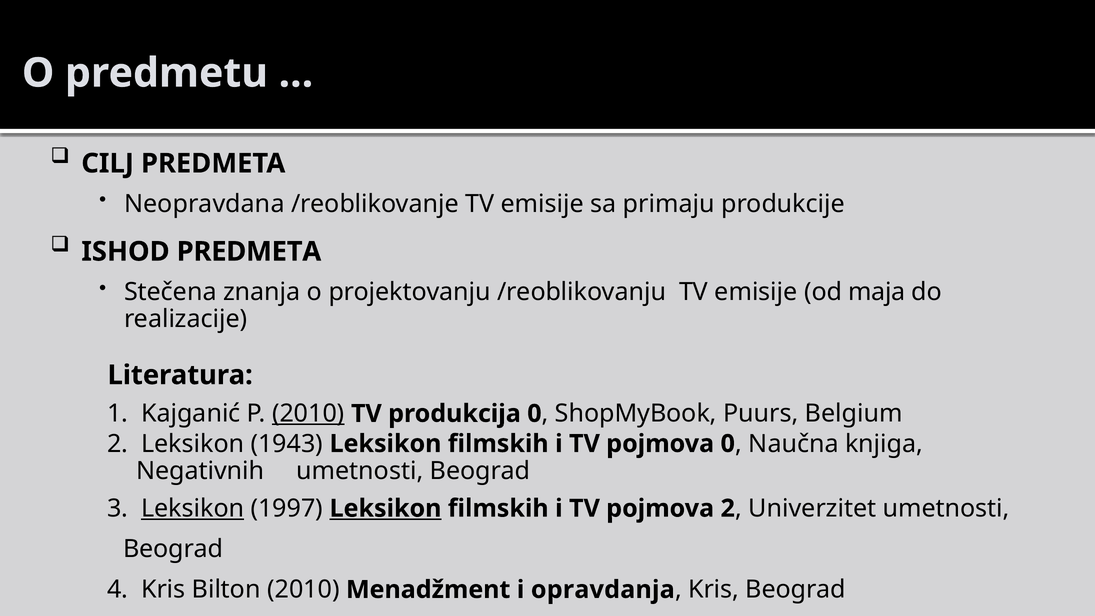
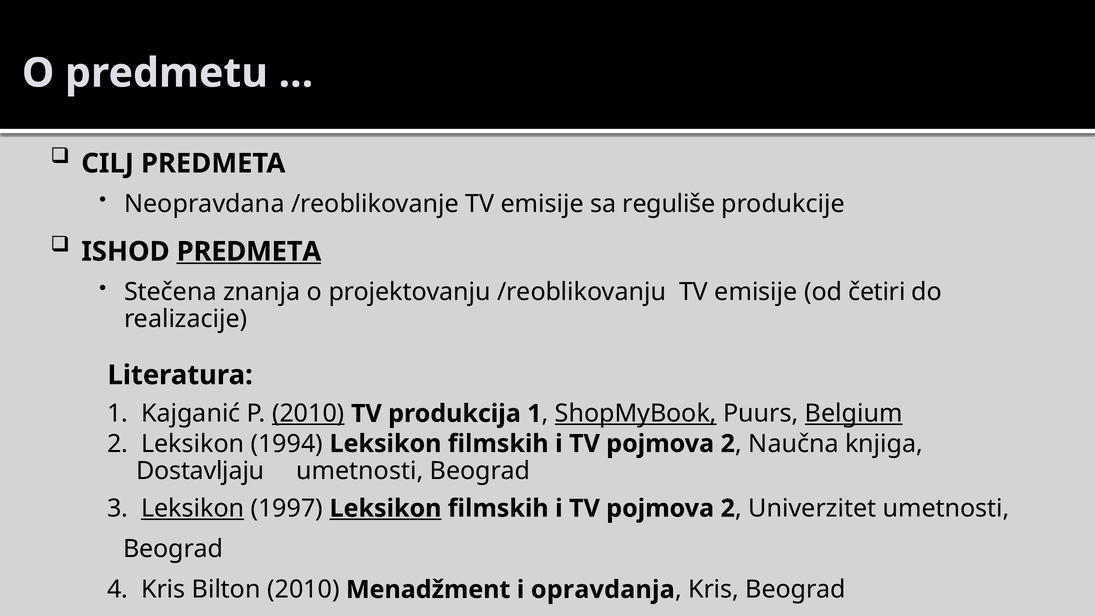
primaju: primaju -> reguliše
PREDMETA at (249, 252) underline: none -> present
maja: maja -> četiri
produkcija 0: 0 -> 1
ShopMyBook underline: none -> present
Belgium underline: none -> present
1943: 1943 -> 1994
0 at (728, 444): 0 -> 2
Negativnih: Negativnih -> Dostavljaju
